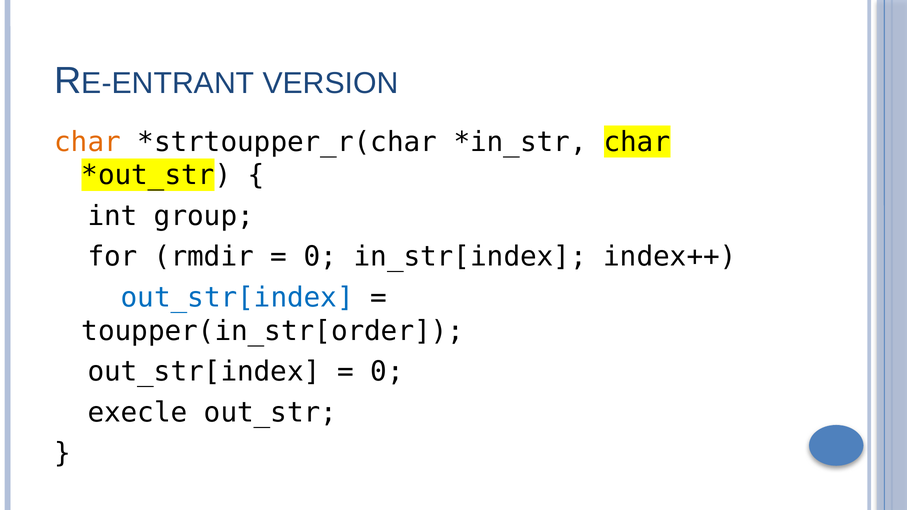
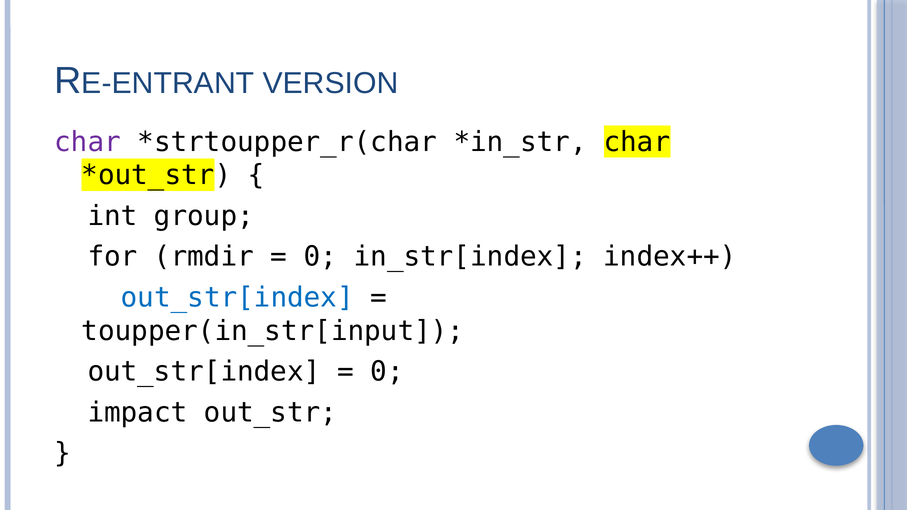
char at (88, 142) colour: orange -> purple
toupper(in_str[order: toupper(in_str[order -> toupper(in_str[input
execle: execle -> impact
